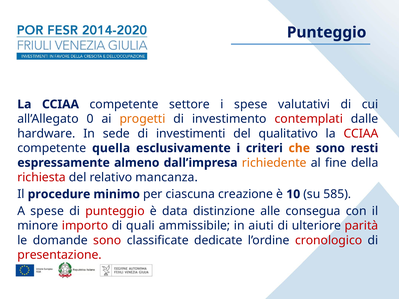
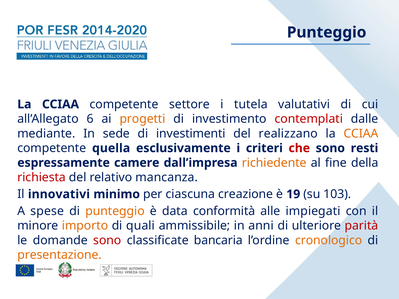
i spese: spese -> tutela
0: 0 -> 6
hardware: hardware -> mediante
qualitativo: qualitativo -> realizzano
CCIAA at (361, 134) colour: red -> orange
che colour: orange -> red
almeno: almeno -> camere
procedure: procedure -> innovativi
10: 10 -> 19
585: 585 -> 103
punteggio at (115, 211) colour: red -> orange
distinzione: distinzione -> conformità
consegua: consegua -> impiegati
importo colour: red -> orange
aiuti: aiuti -> anni
dedicate: dedicate -> bancaria
cronologico colour: red -> orange
presentazione colour: red -> orange
